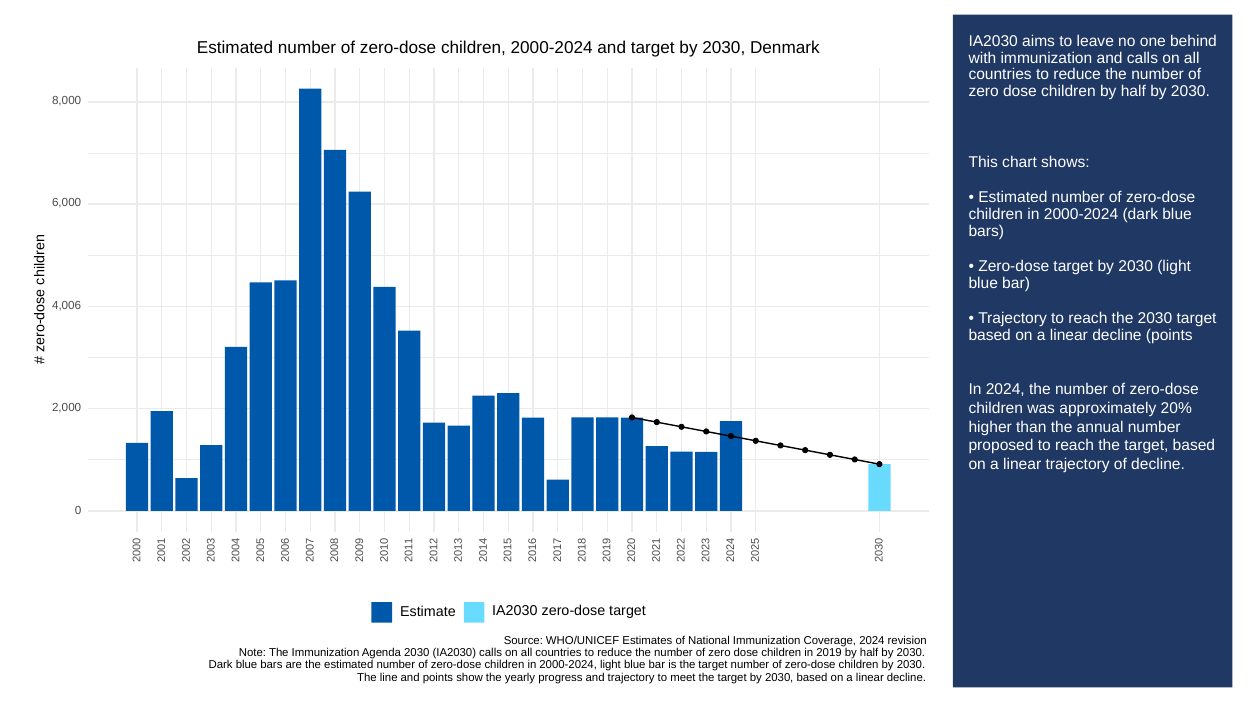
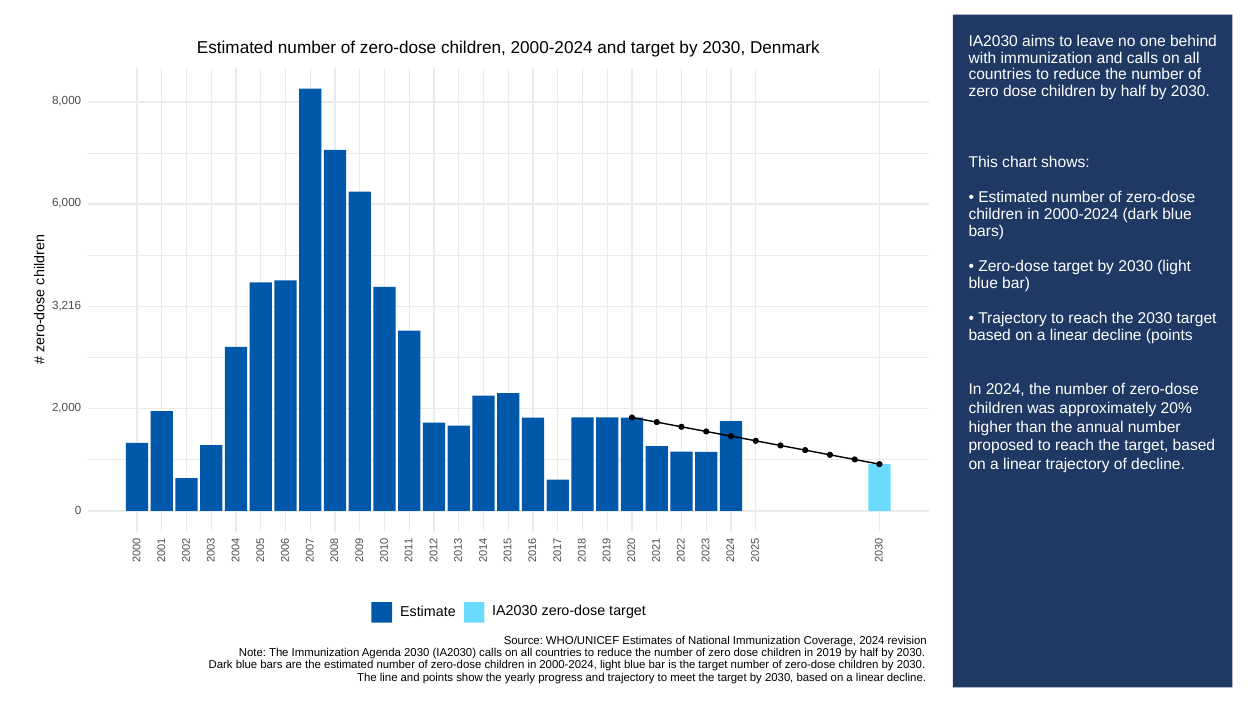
4,006: 4,006 -> 3,216
